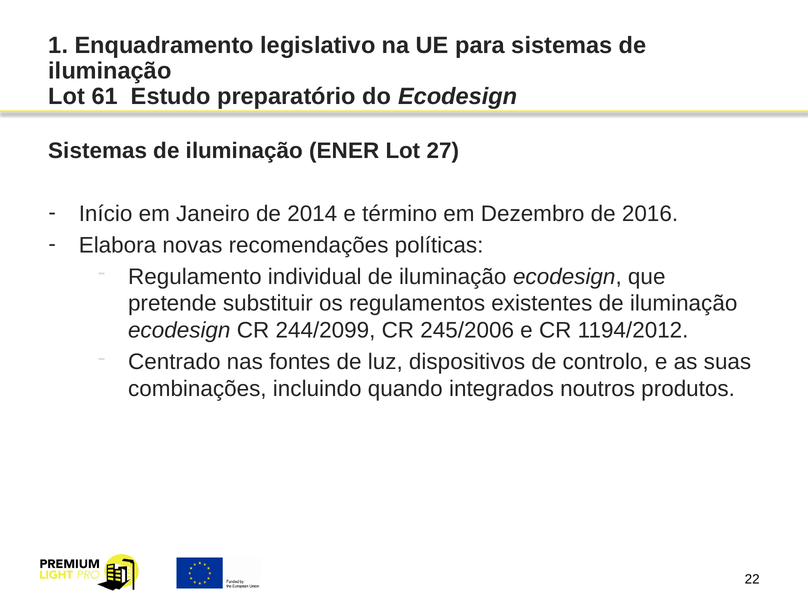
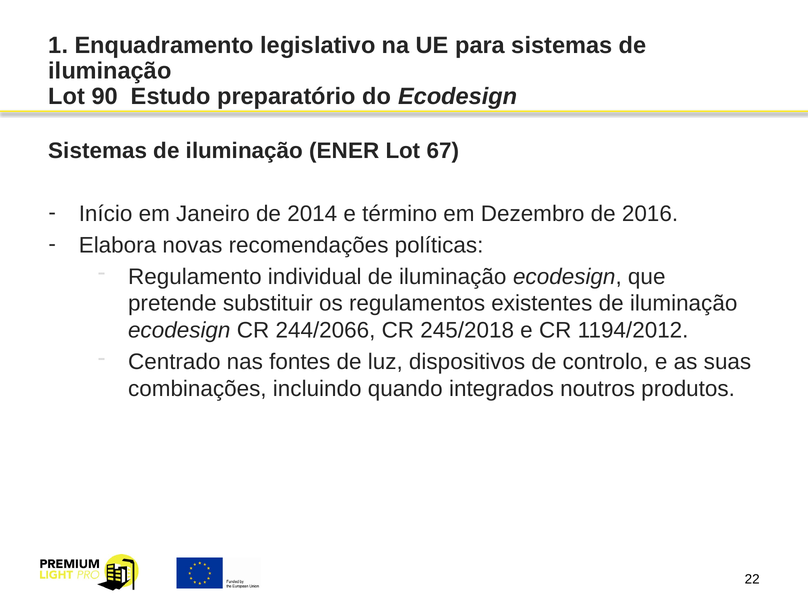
61: 61 -> 90
27: 27 -> 67
244/2099: 244/2099 -> 244/2066
245/2006: 245/2006 -> 245/2018
